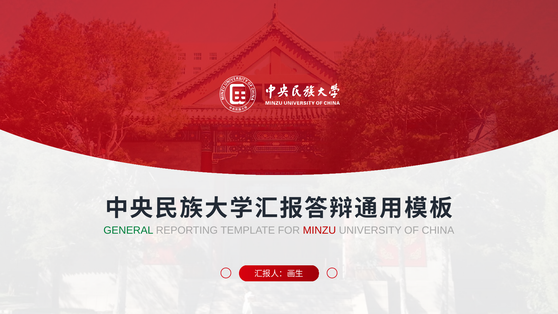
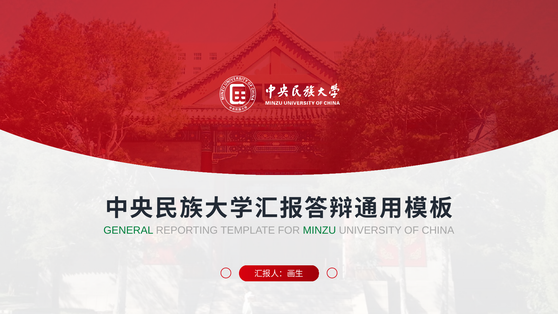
MINZU colour: red -> green
